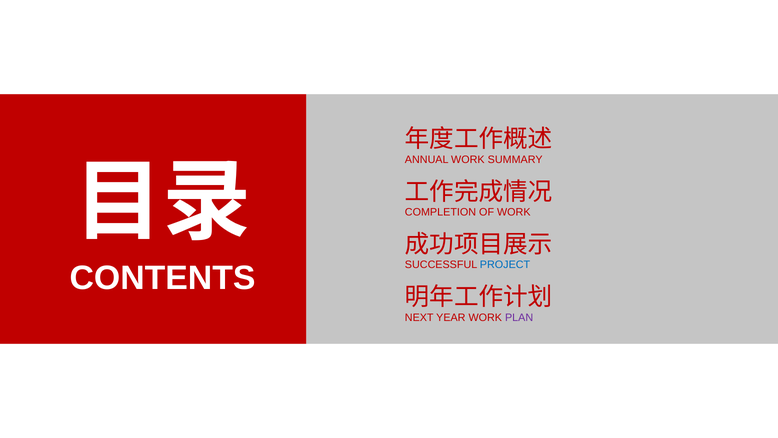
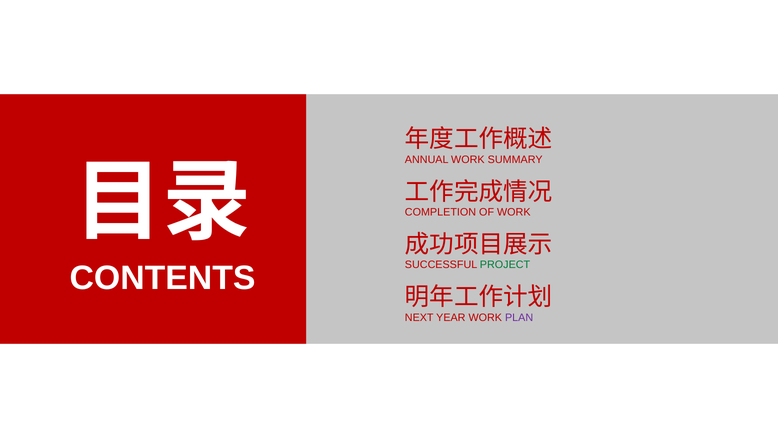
PROJECT colour: blue -> green
